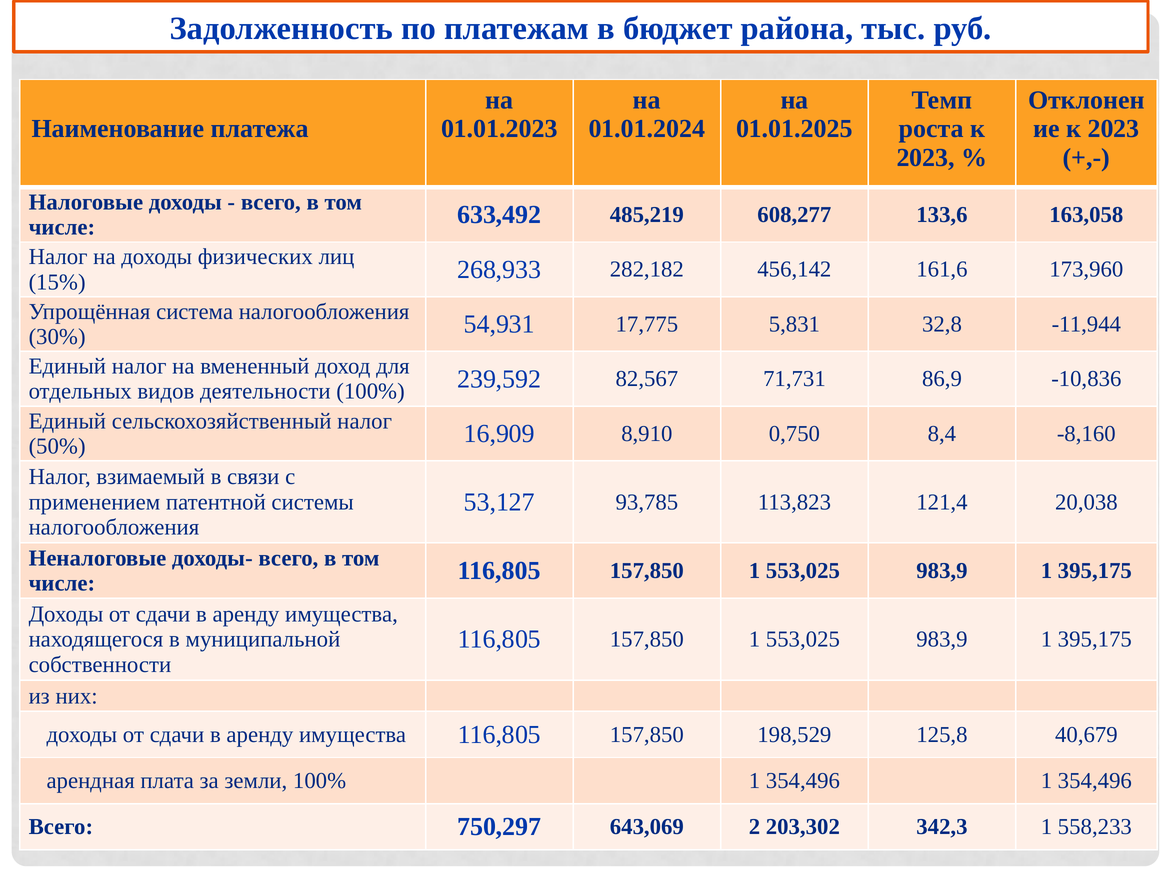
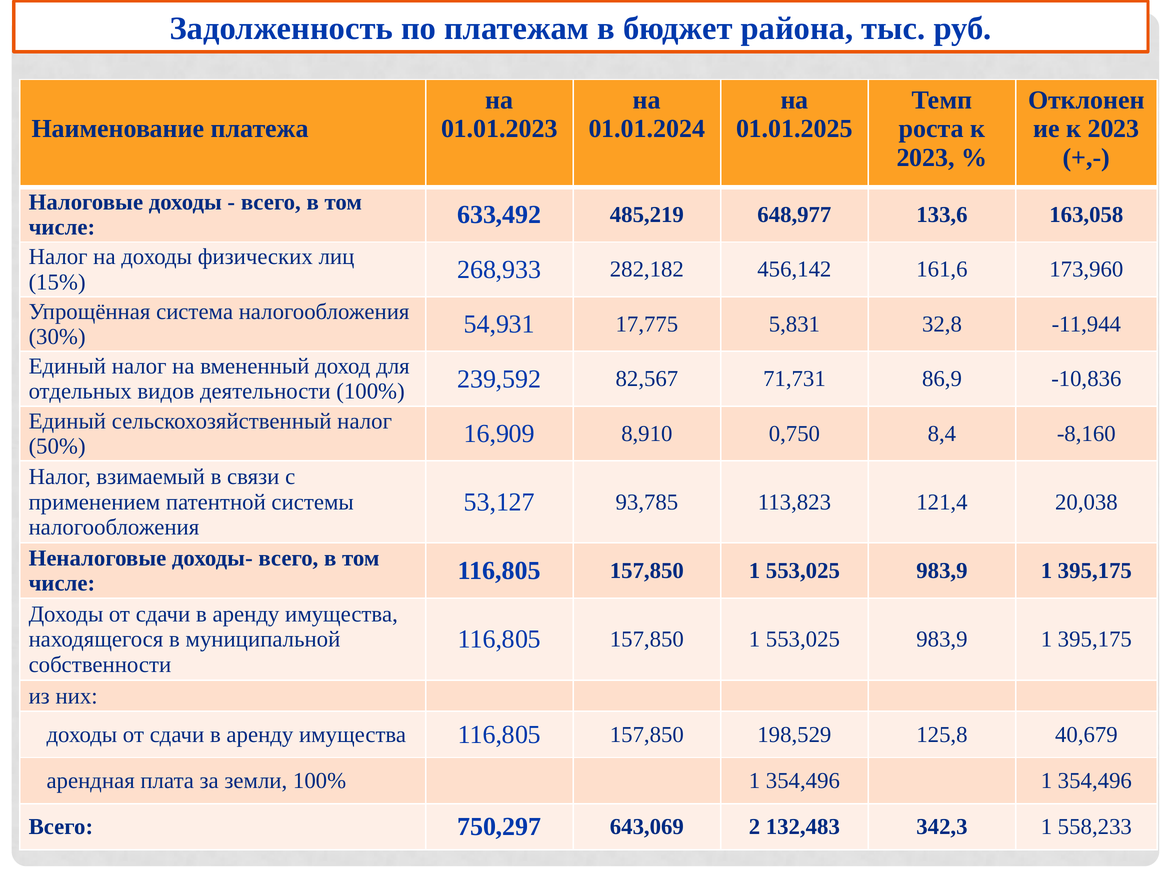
608,277: 608,277 -> 648,977
203,302: 203,302 -> 132,483
